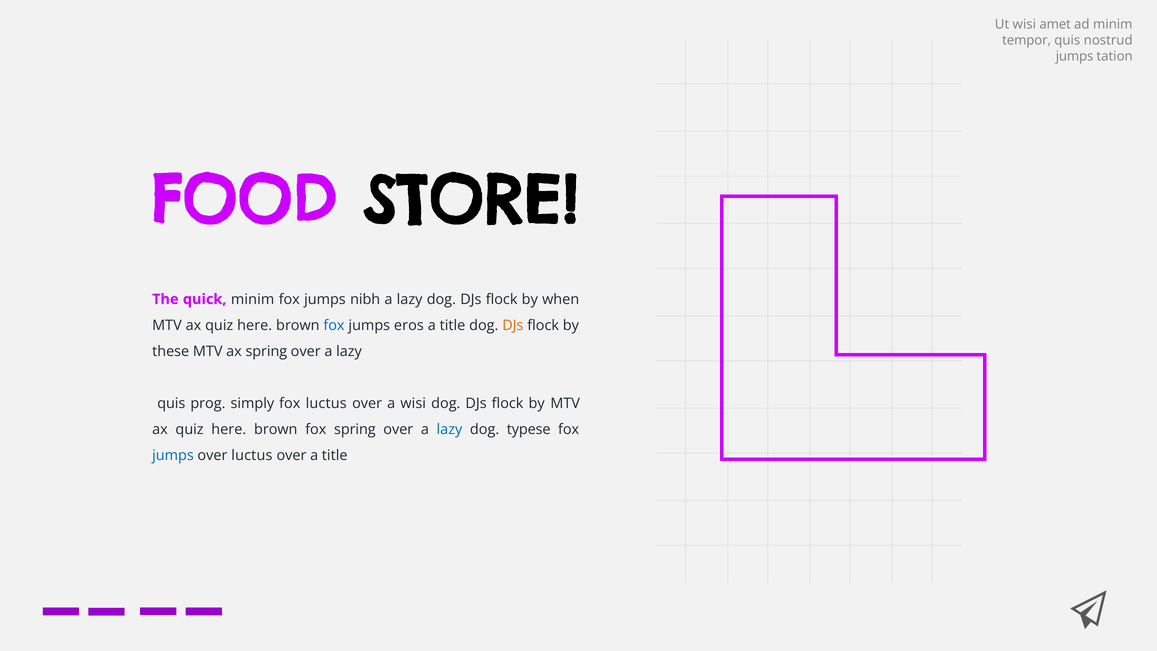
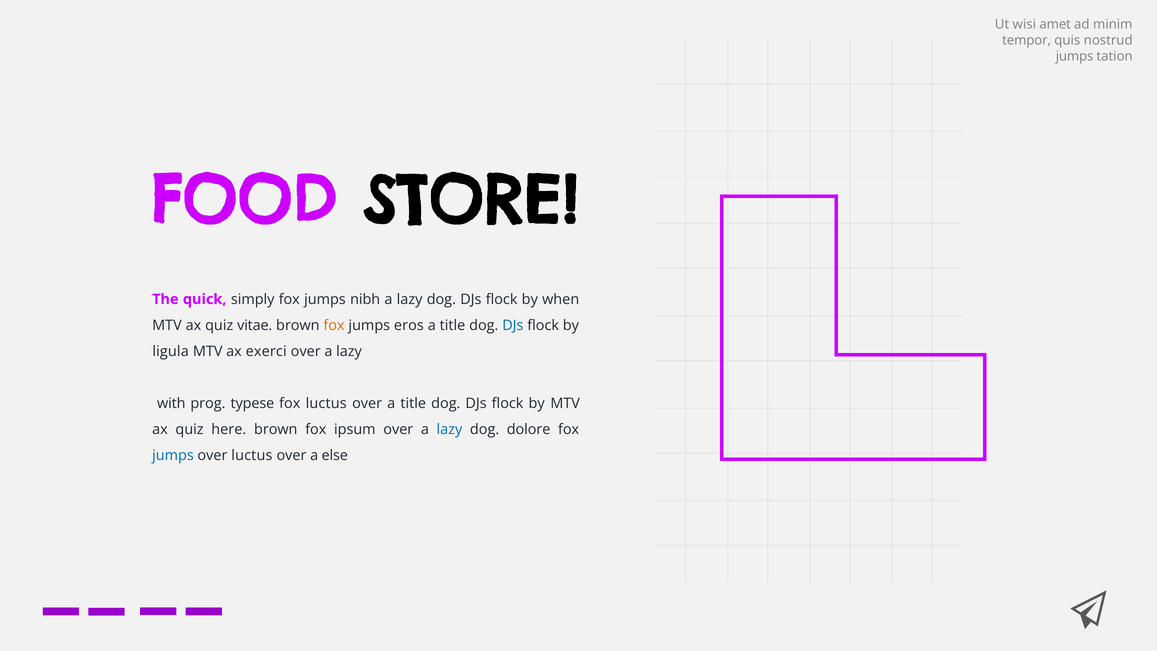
quick minim: minim -> simply
here at (255, 325): here -> vitae
fox at (334, 325) colour: blue -> orange
DJs at (513, 325) colour: orange -> blue
these: these -> ligula
ax spring: spring -> exerci
quis at (171, 403): quis -> with
simply: simply -> typese
over a wisi: wisi -> title
fox spring: spring -> ipsum
typese: typese -> dolore
over a title: title -> else
